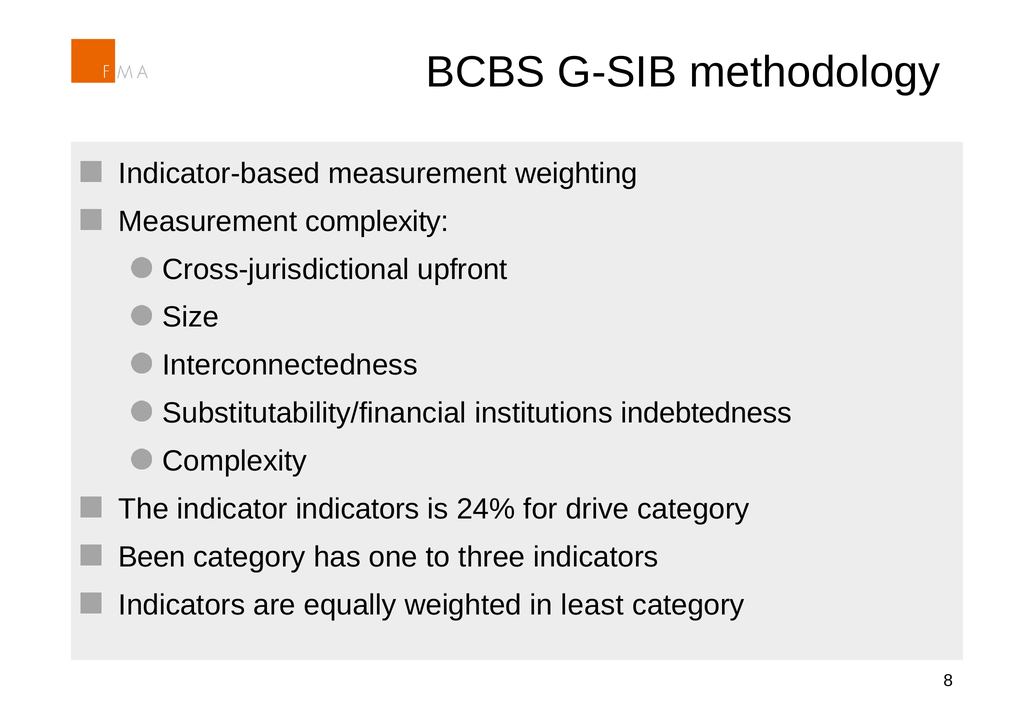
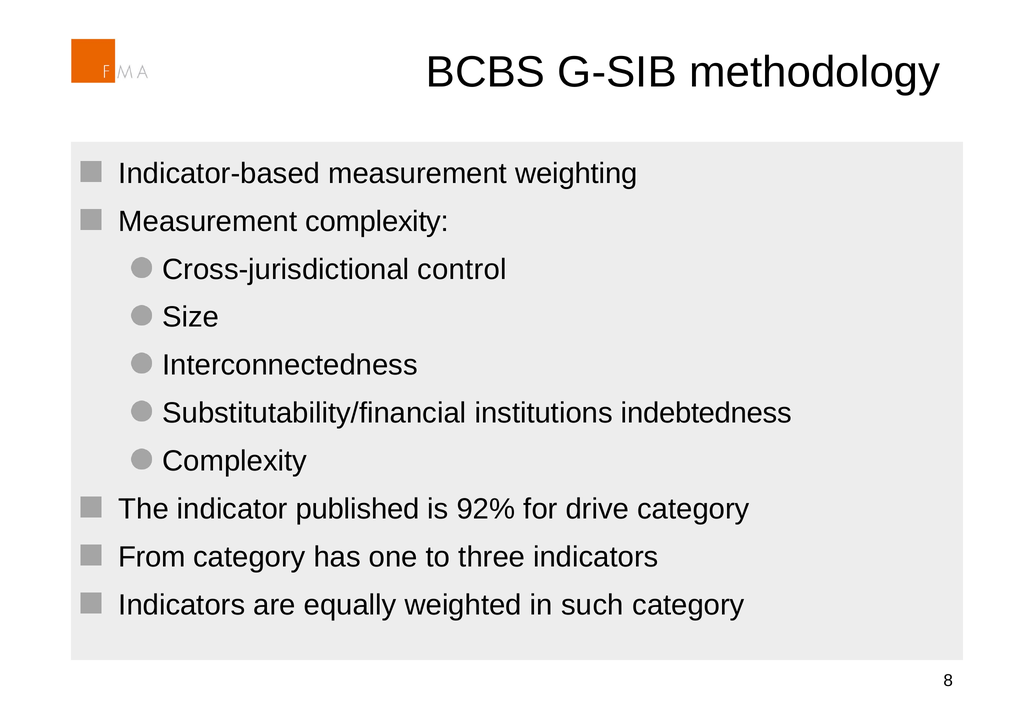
upfront: upfront -> control
indicator indicators: indicators -> published
24%: 24% -> 92%
Been: Been -> From
least: least -> such
